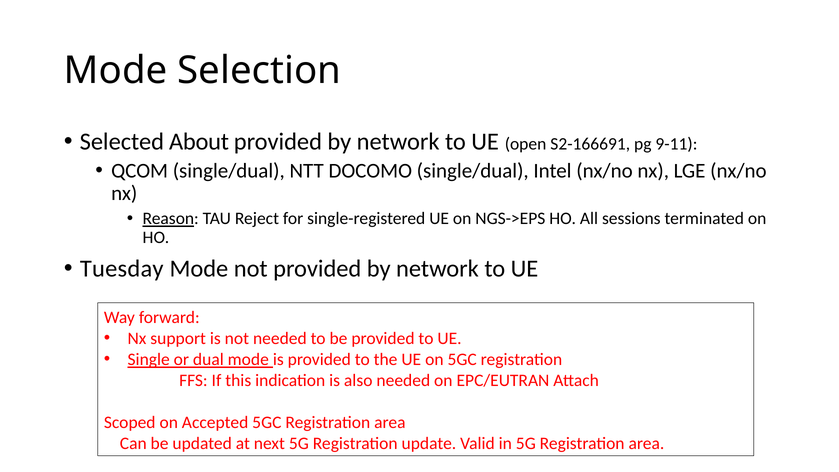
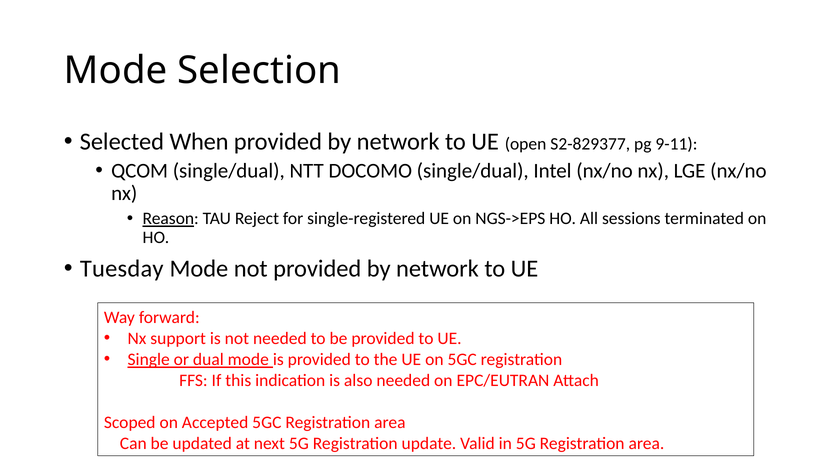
About: About -> When
S2-166691: S2-166691 -> S2-829377
